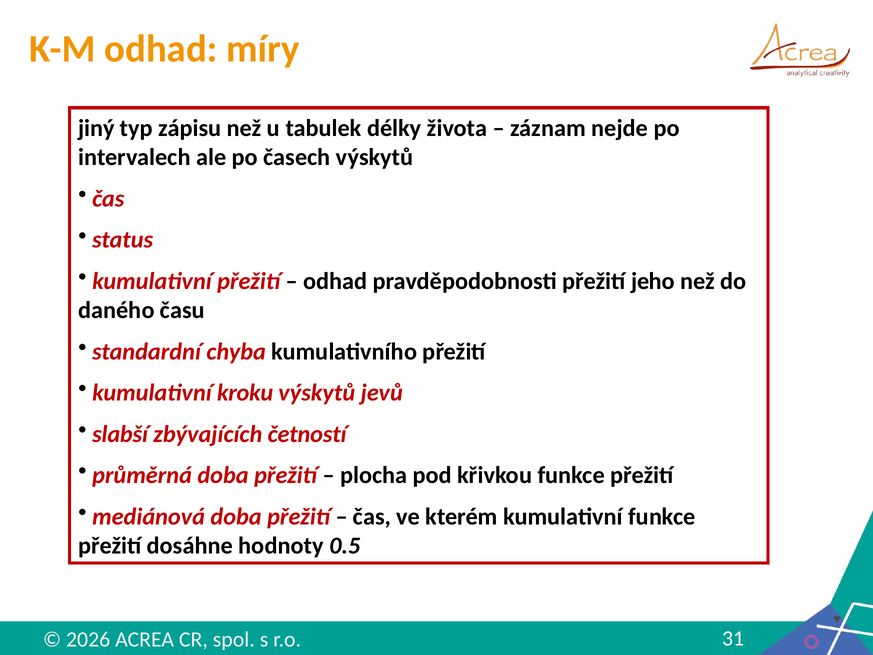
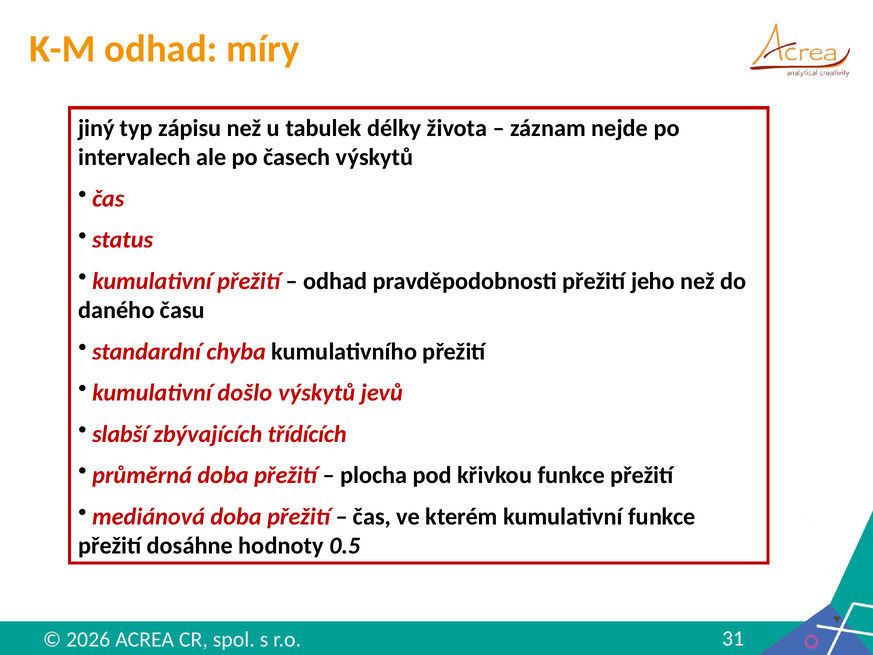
kroku: kroku -> došlo
četností: četností -> třídících
